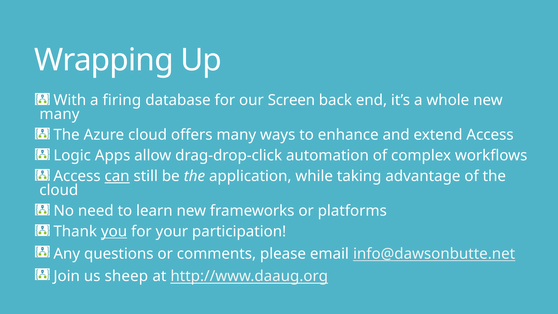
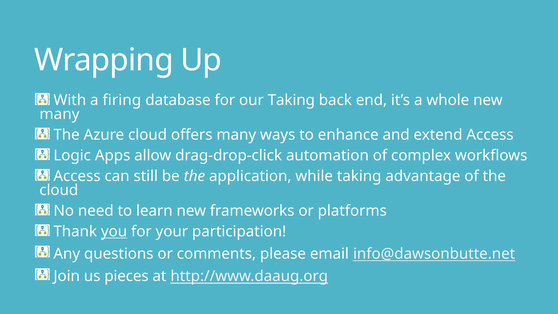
our Screen: Screen -> Taking
can underline: present -> none
sheep: sheep -> pieces
